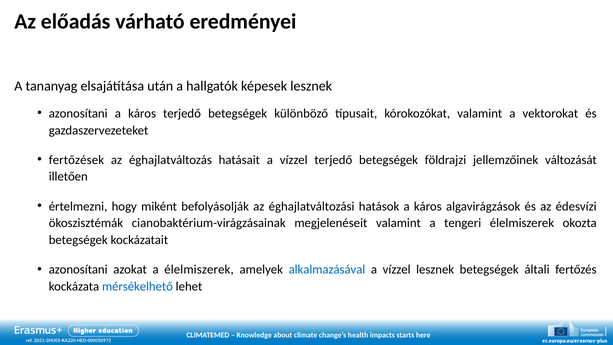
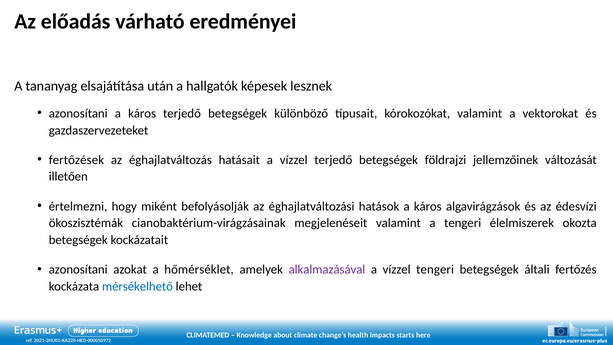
a élelmiszerek: élelmiszerek -> hőmérséklet
alkalmazásával colour: blue -> purple
vízzel lesznek: lesznek -> tengeri
